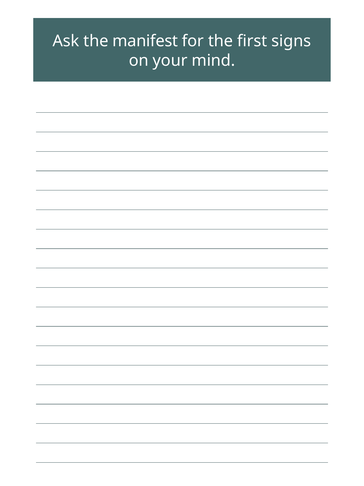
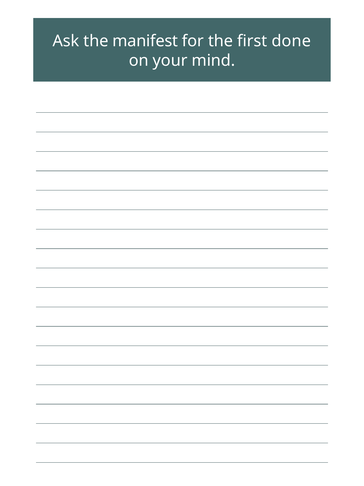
signs: signs -> done
